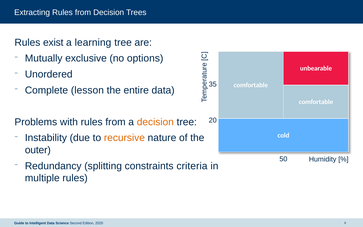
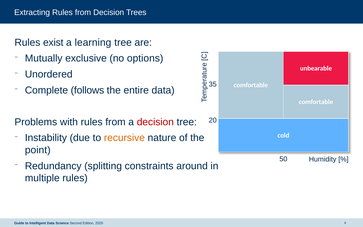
lesson: lesson -> follows
decision at (155, 122) colour: orange -> red
outer: outer -> point
criteria: criteria -> around
